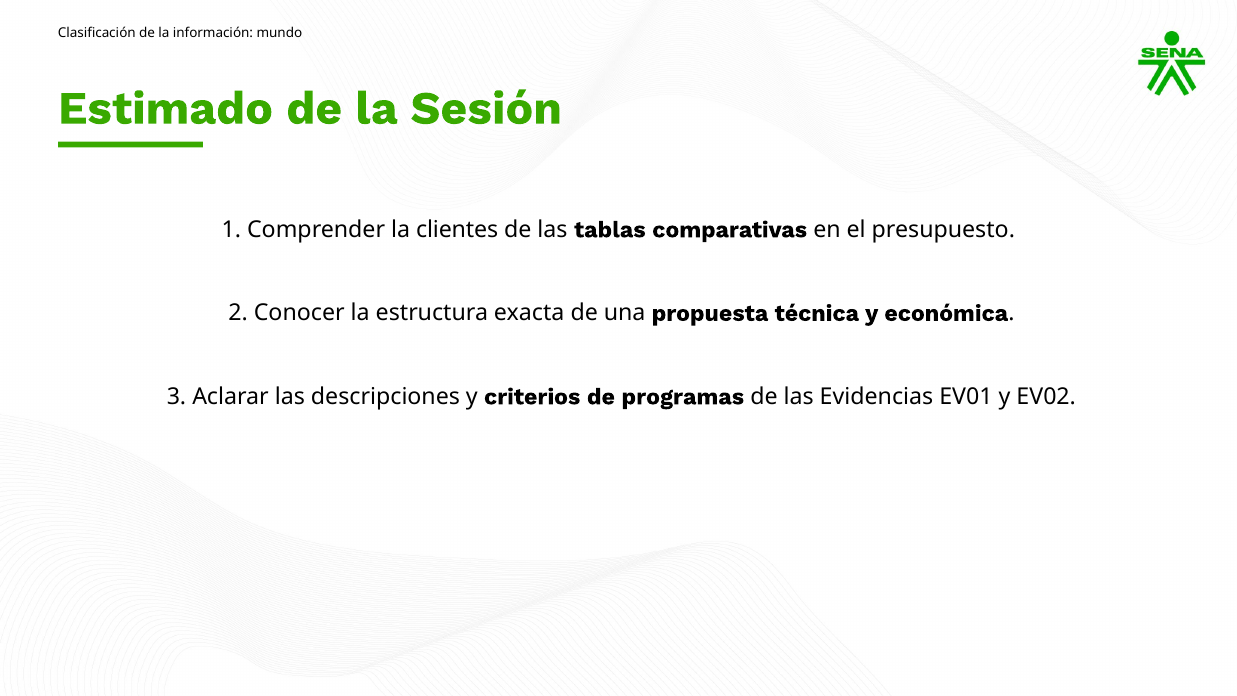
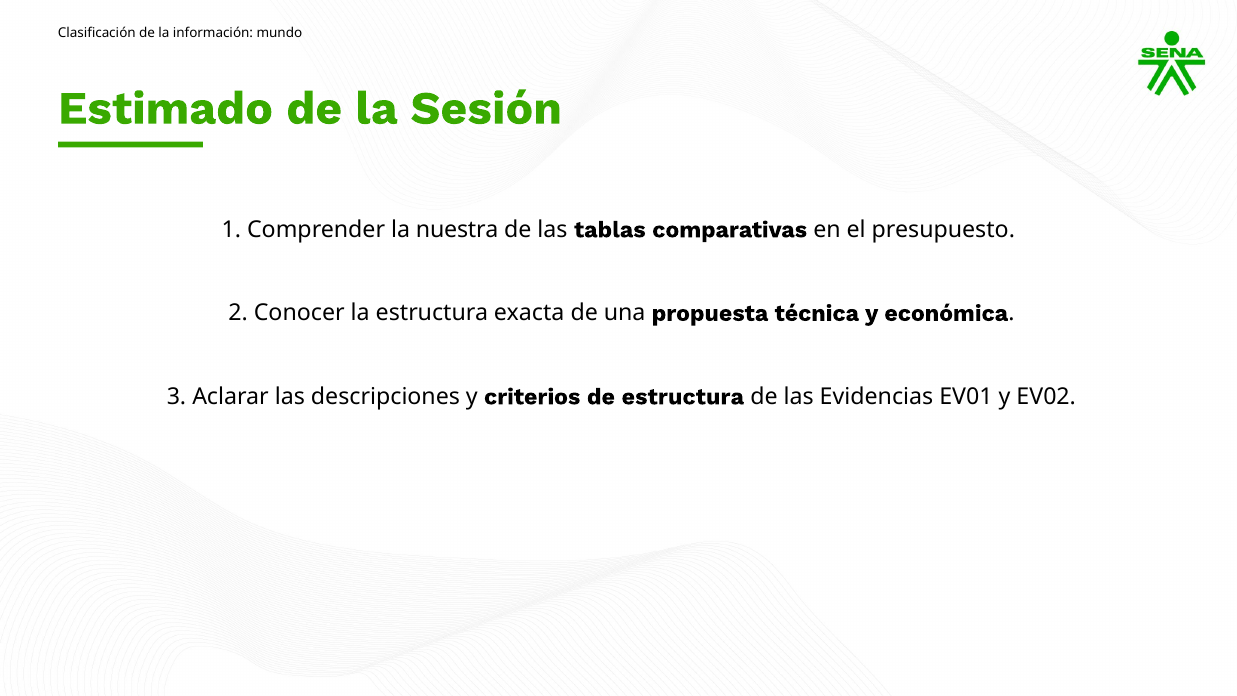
clientes: clientes -> nuestra
de programas: programas -> estructura
